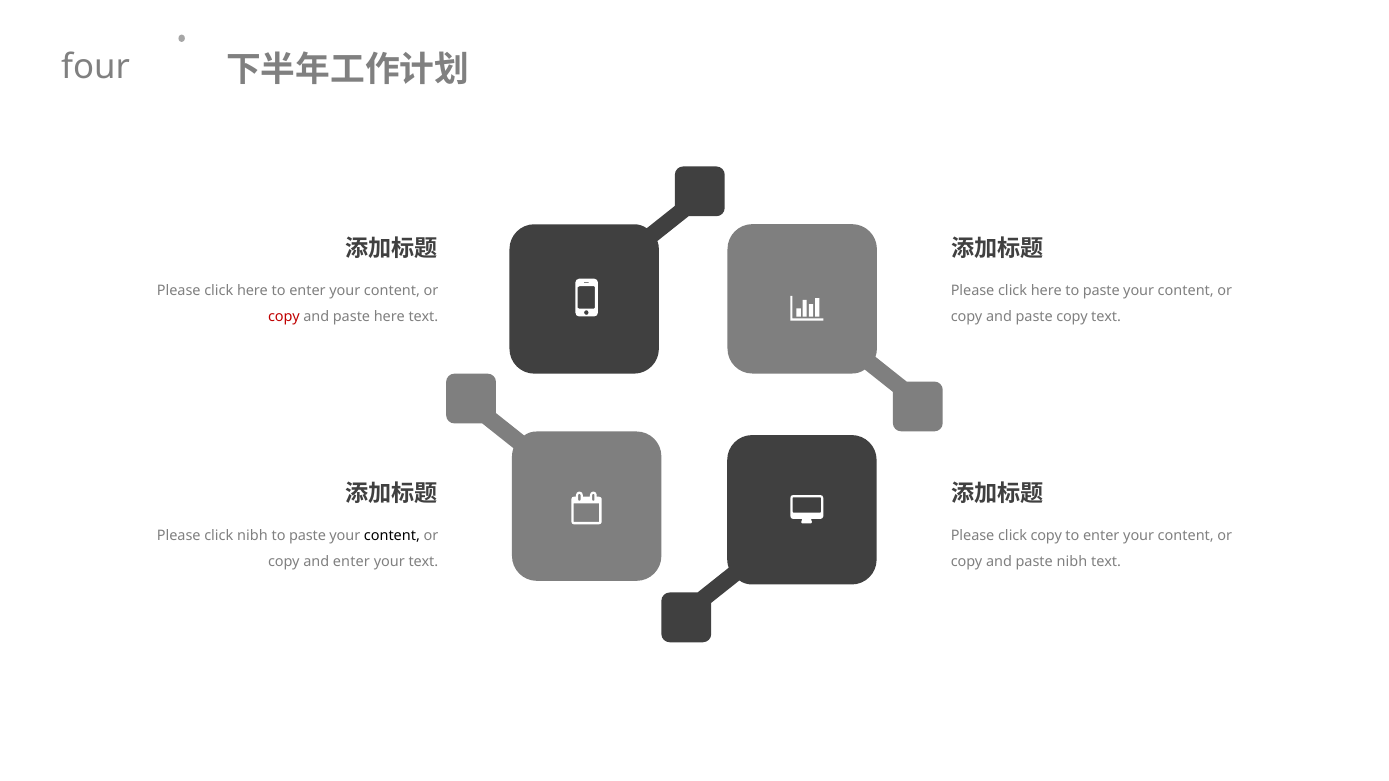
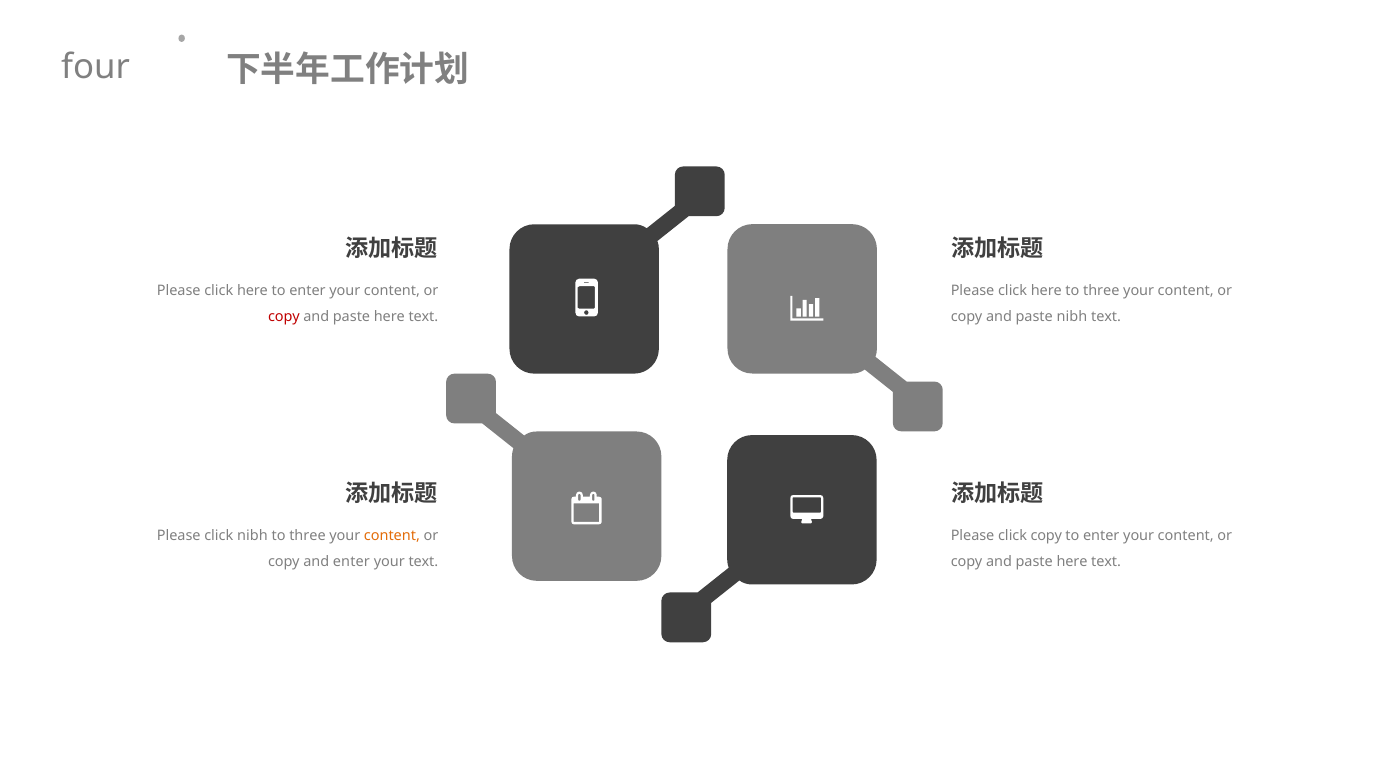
here to paste: paste -> three
paste copy: copy -> nibh
paste at (308, 536): paste -> three
content at (392, 536) colour: black -> orange
nibh at (1072, 562): nibh -> here
